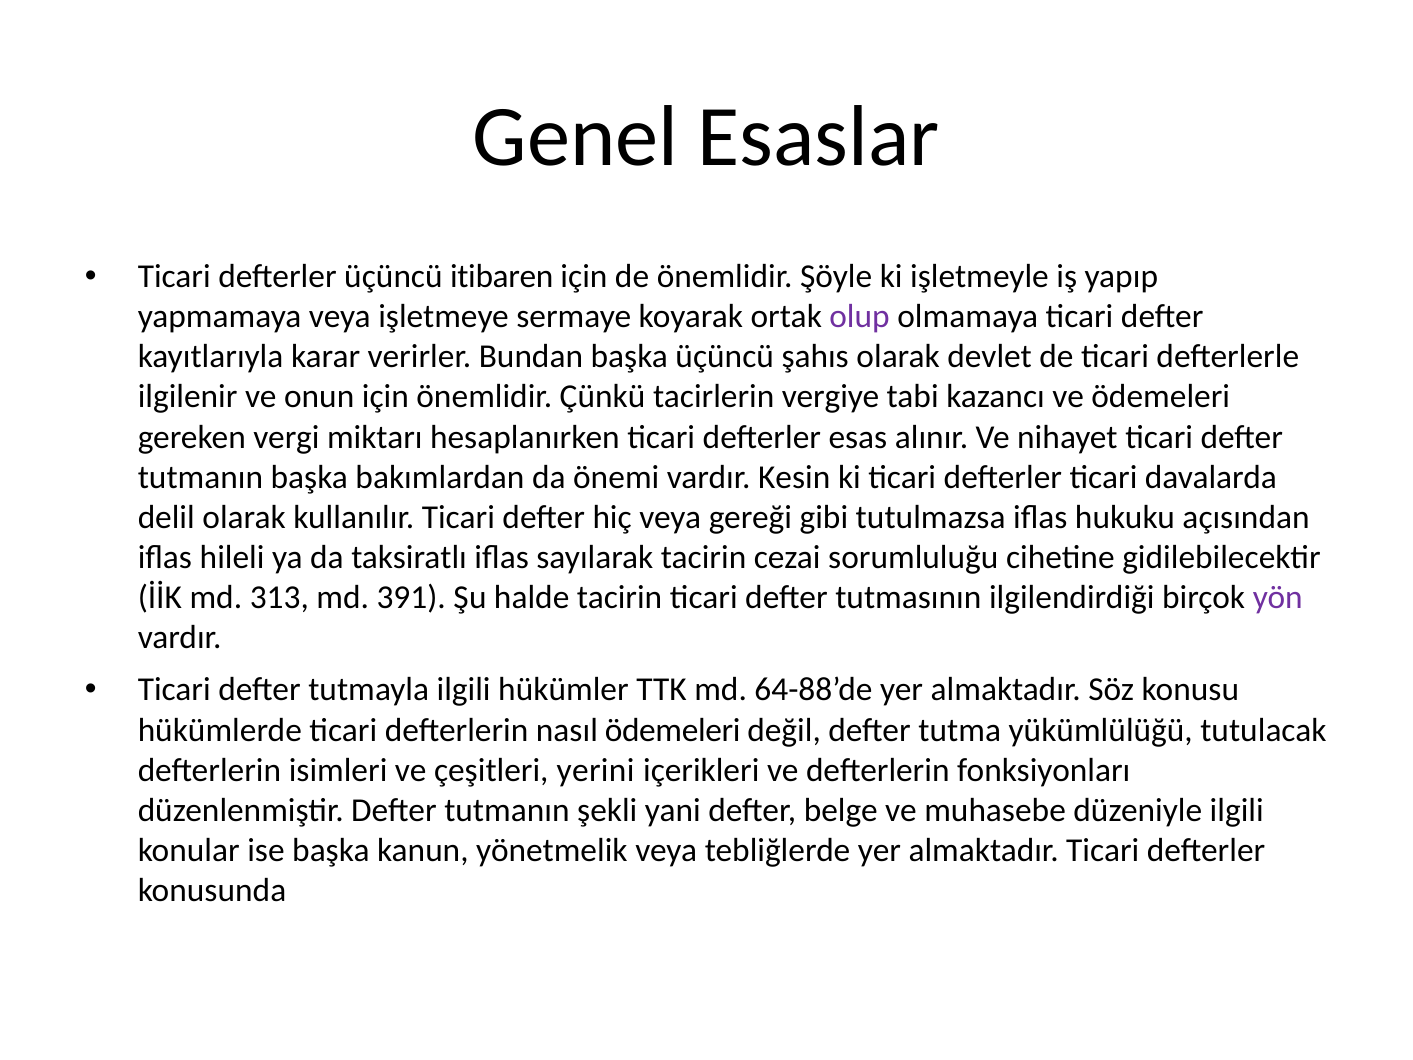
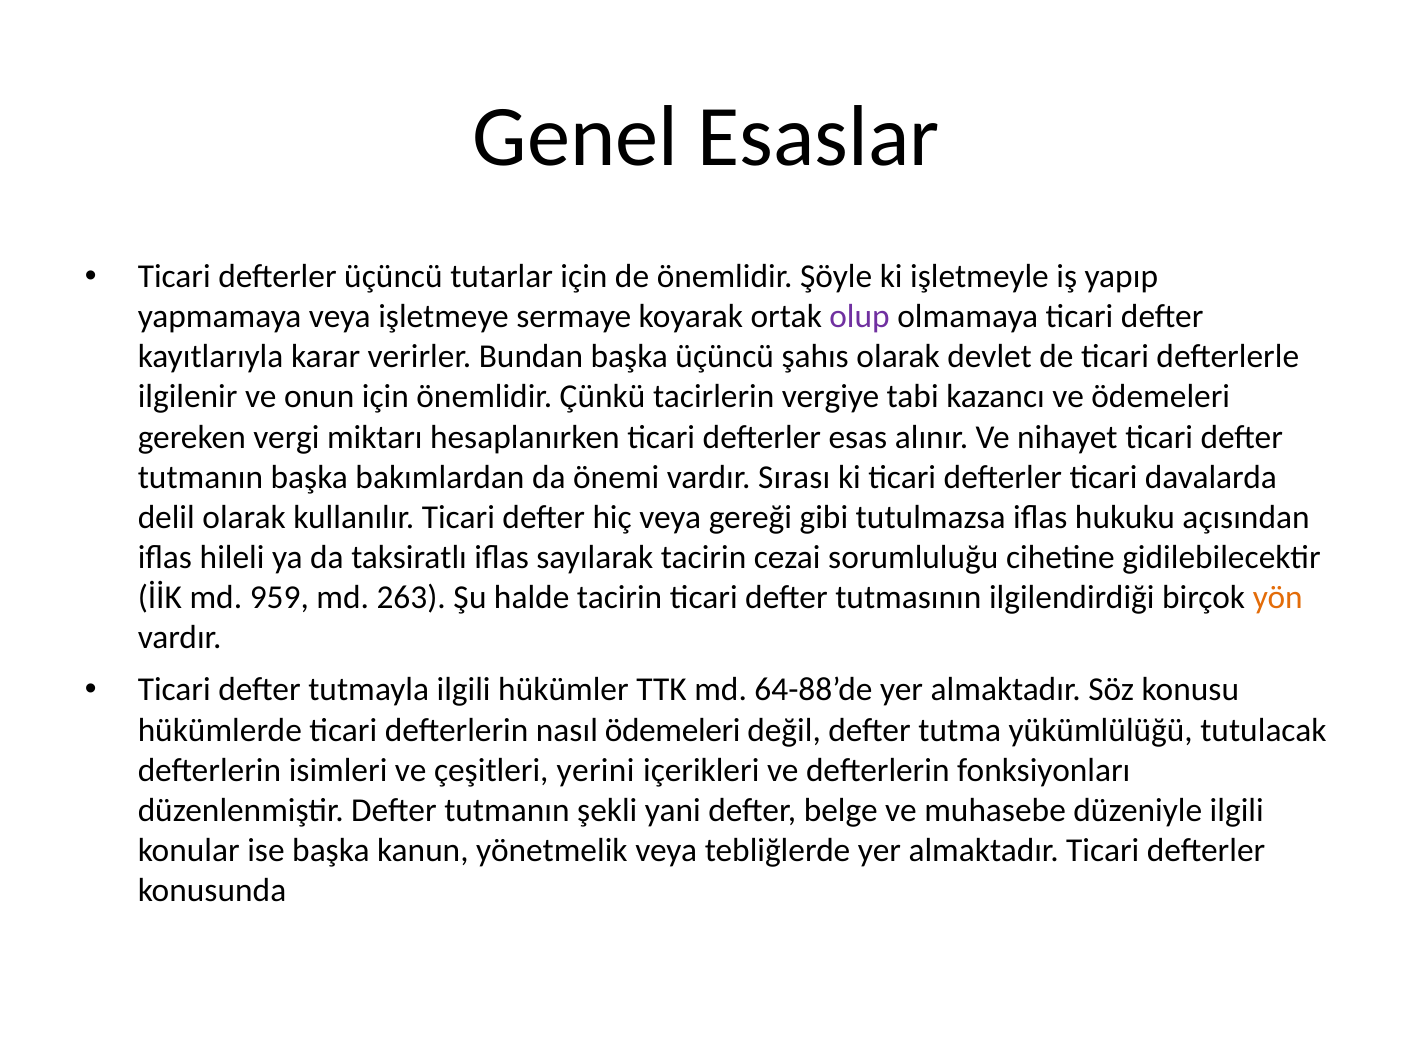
itibaren: itibaren -> tutarlar
Kesin: Kesin -> Sırası
313: 313 -> 959
391: 391 -> 263
yön colour: purple -> orange
